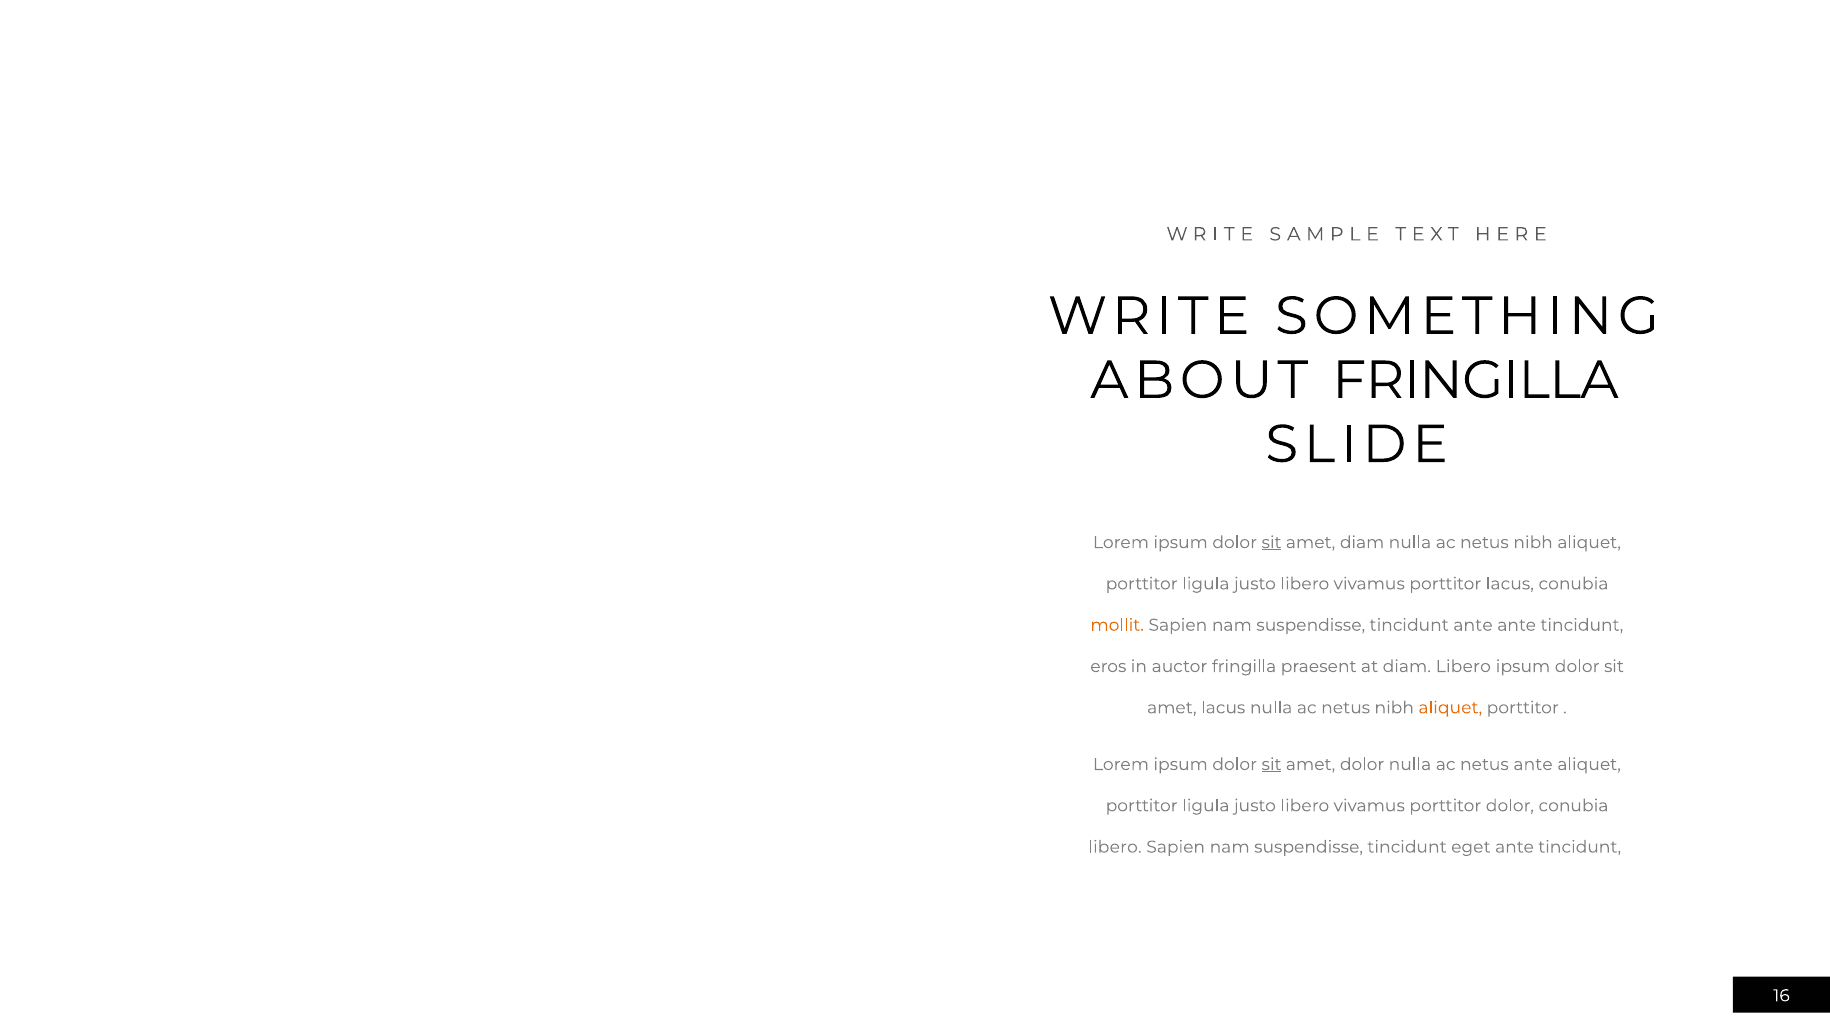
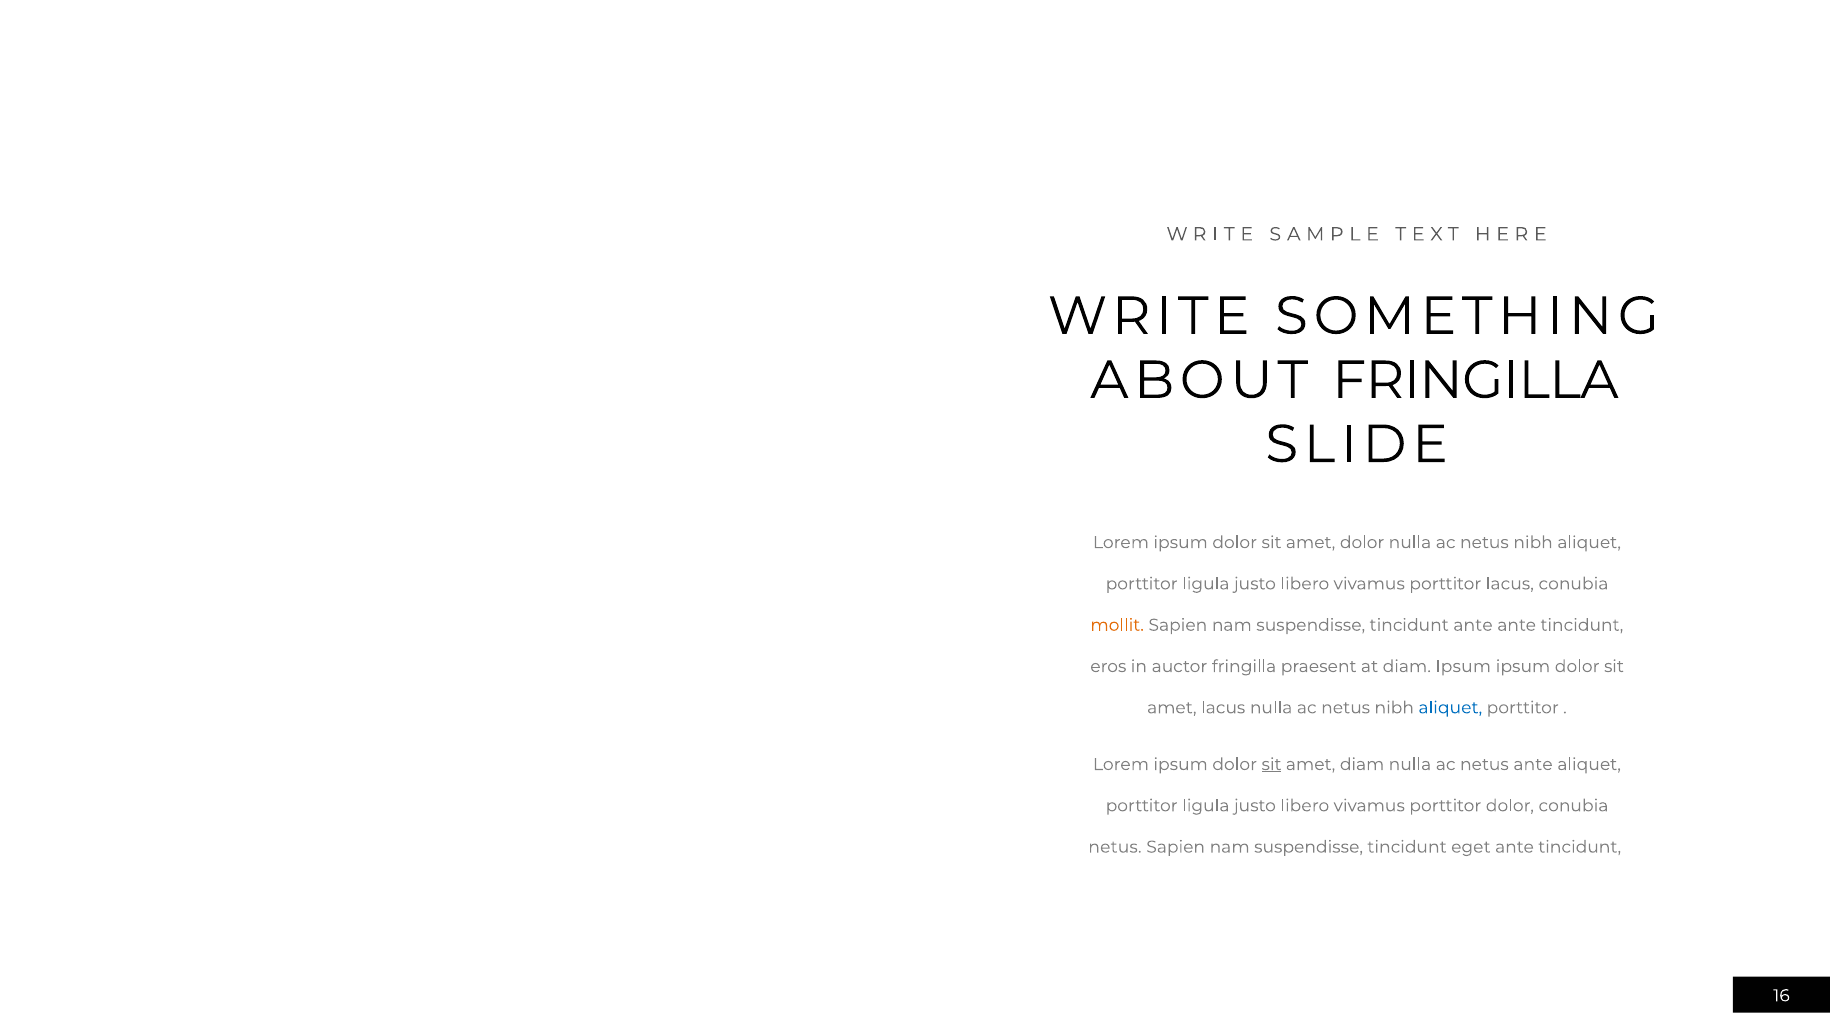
sit at (1271, 542) underline: present -> none
amet diam: diam -> dolor
diam Libero: Libero -> Ipsum
aliquet at (1450, 707) colour: orange -> blue
amet dolor: dolor -> diam
libero at (1115, 846): libero -> netus
